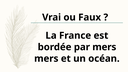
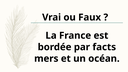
par mers: mers -> facts
